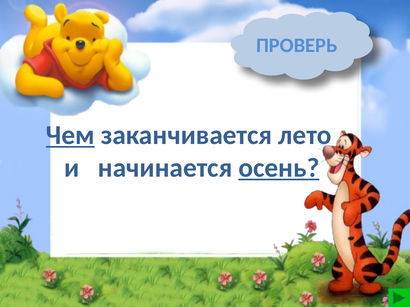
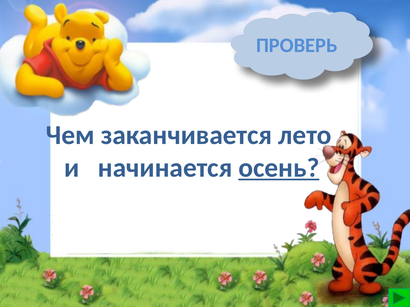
Чем underline: present -> none
